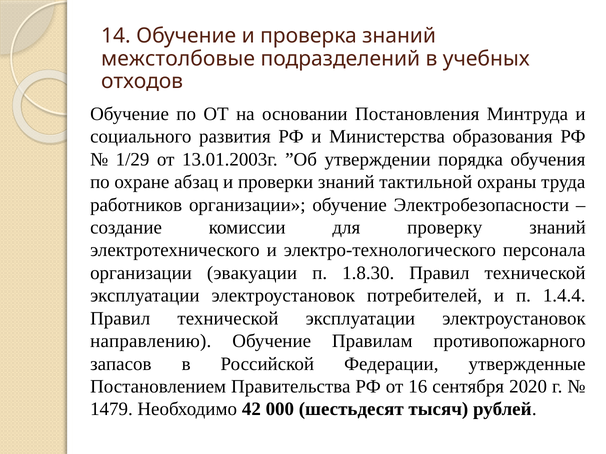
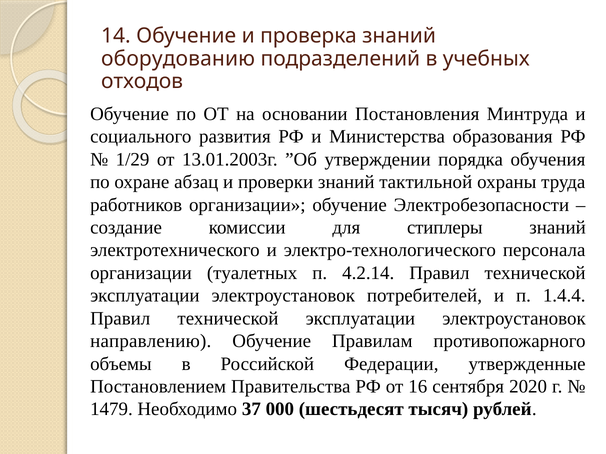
межстолбовые: межстолбовые -> оборудованию
проверку: проверку -> стиплеры
эвакуации: эвакуации -> туалетных
1.8.30: 1.8.30 -> 4.2.14
запасов: запасов -> объемы
42: 42 -> 37
